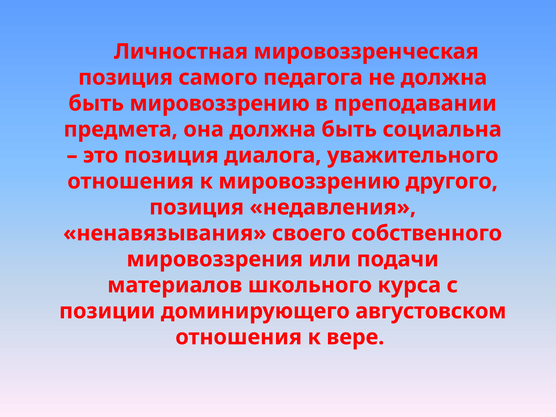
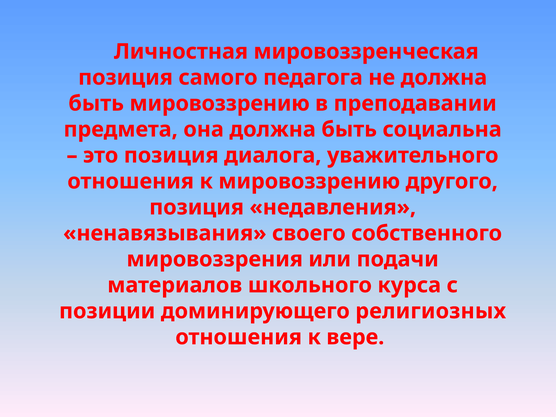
августовском: августовском -> религиозных
